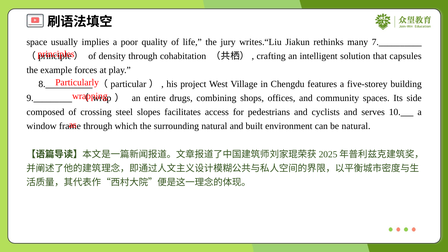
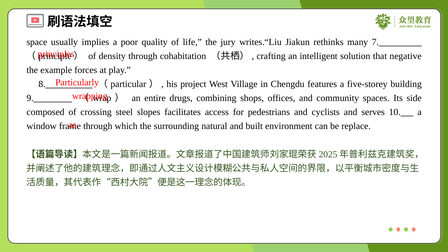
capsules: capsules -> negative
be natural: natural -> replace
